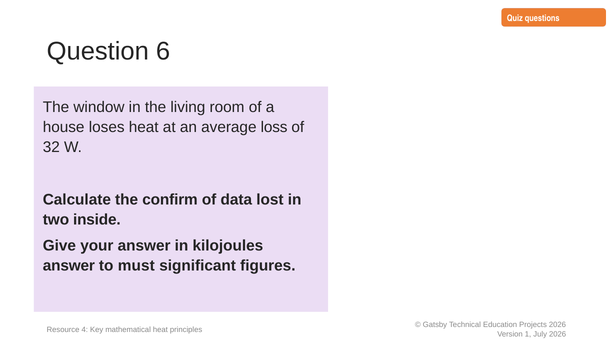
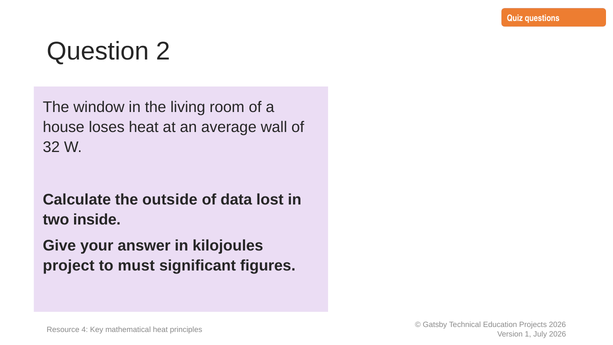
6: 6 -> 2
loss: loss -> wall
confirm: confirm -> outside
answer at (69, 266): answer -> project
